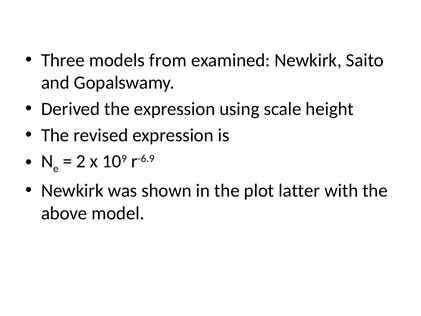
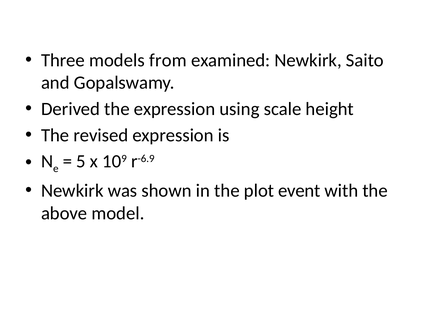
2: 2 -> 5
latter: latter -> event
